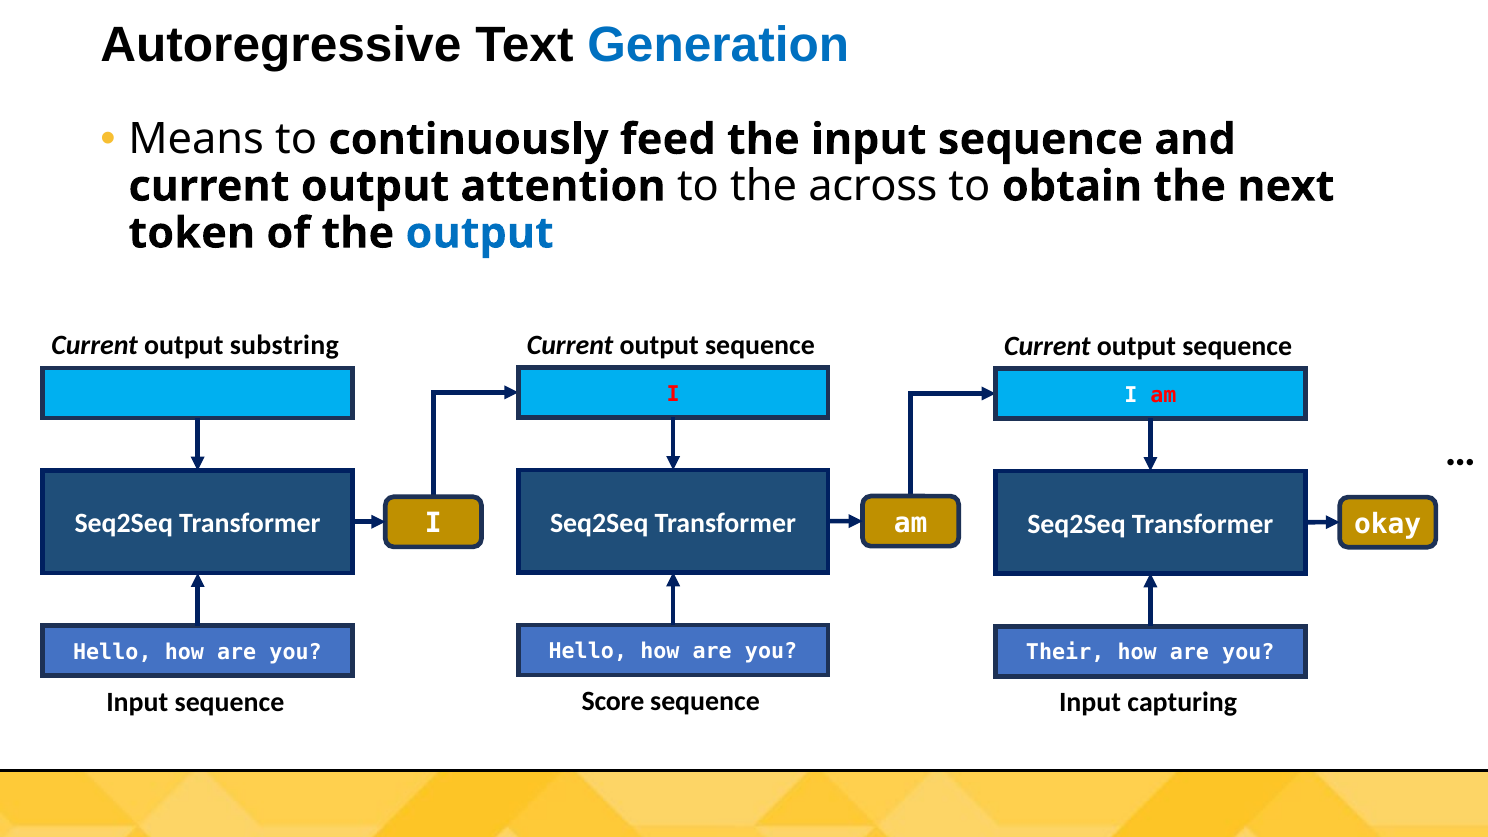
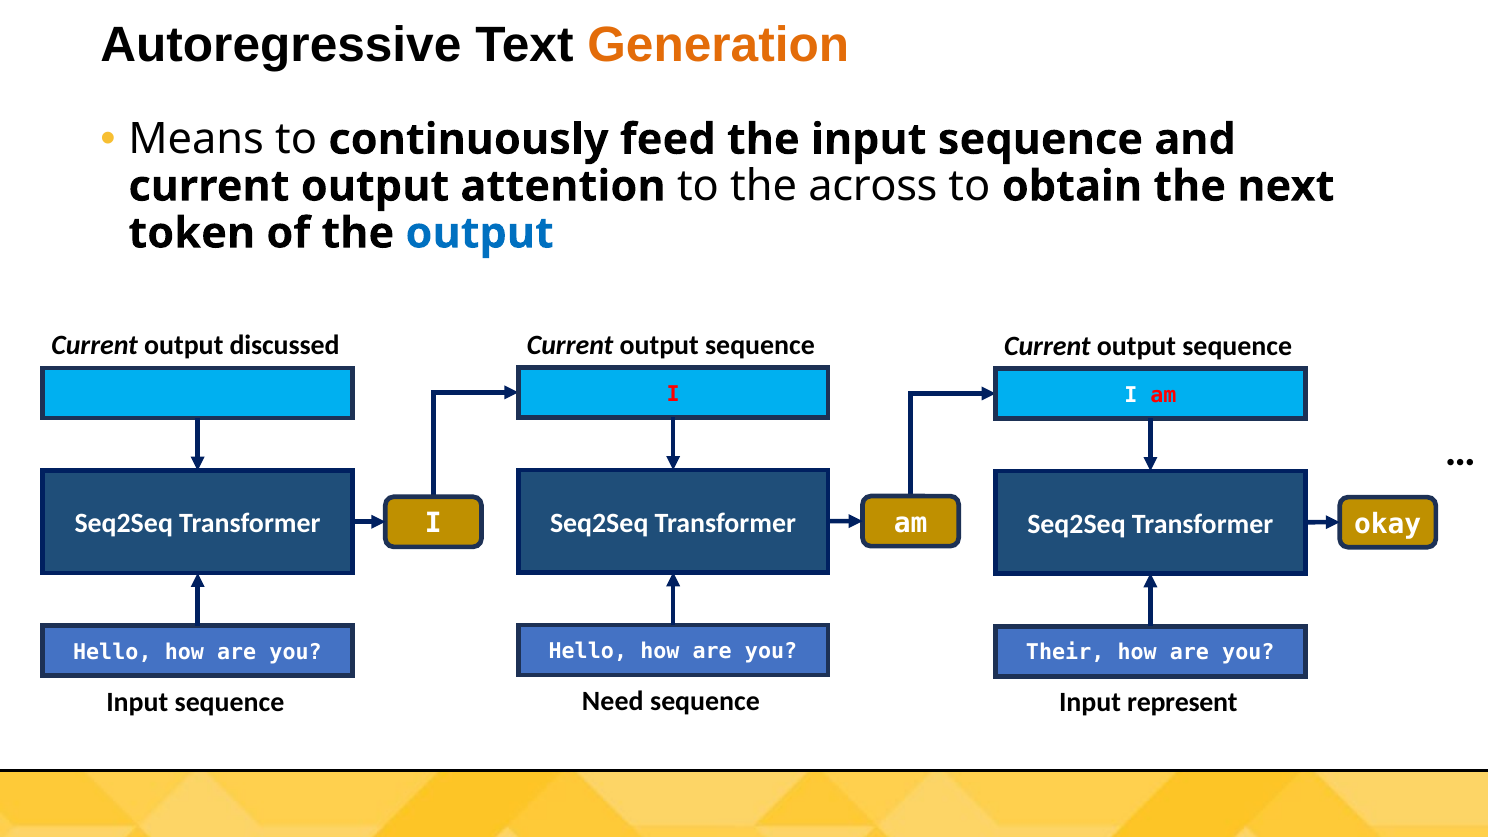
Generation colour: blue -> orange
substring: substring -> discussed
Score: Score -> Need
capturing: capturing -> represent
